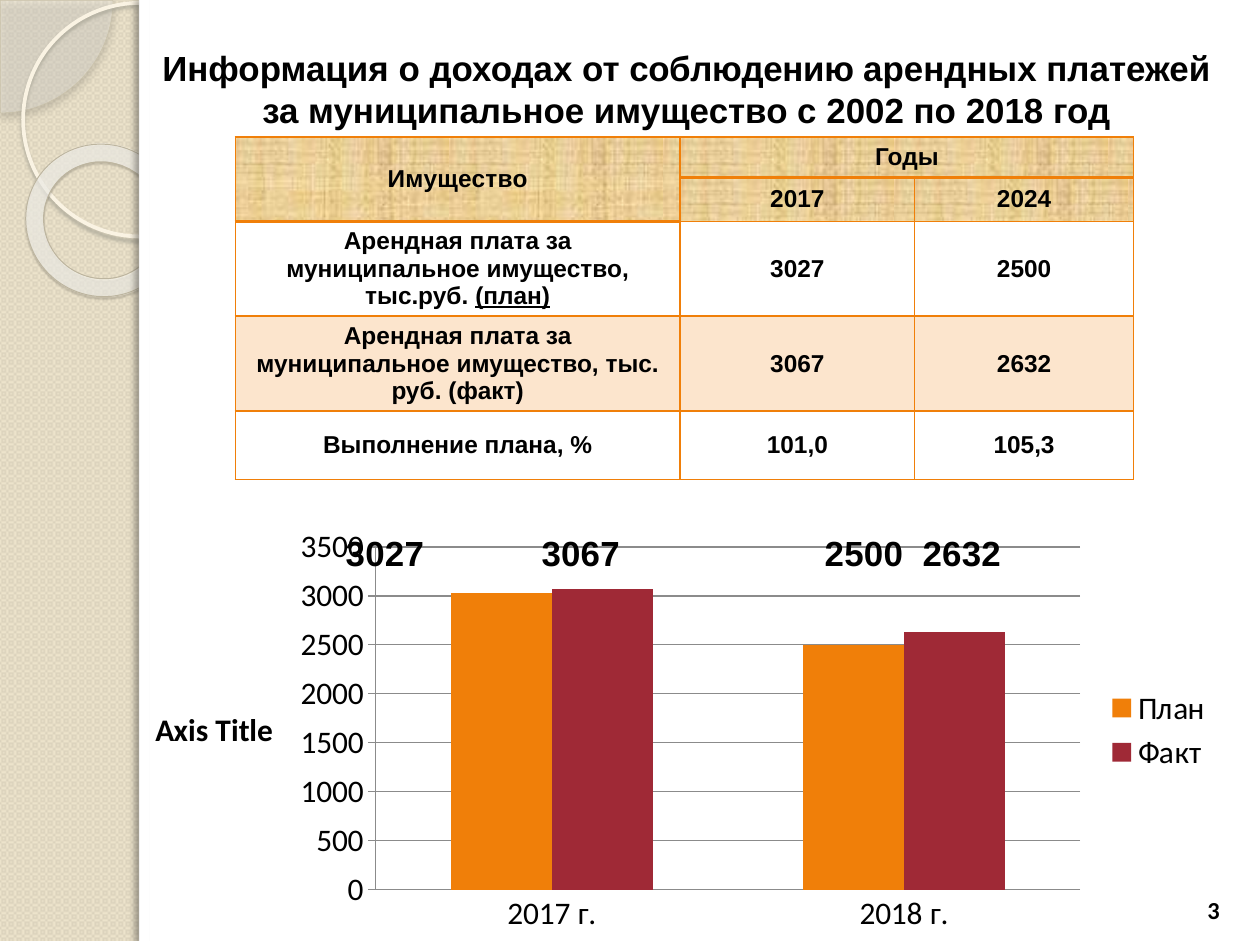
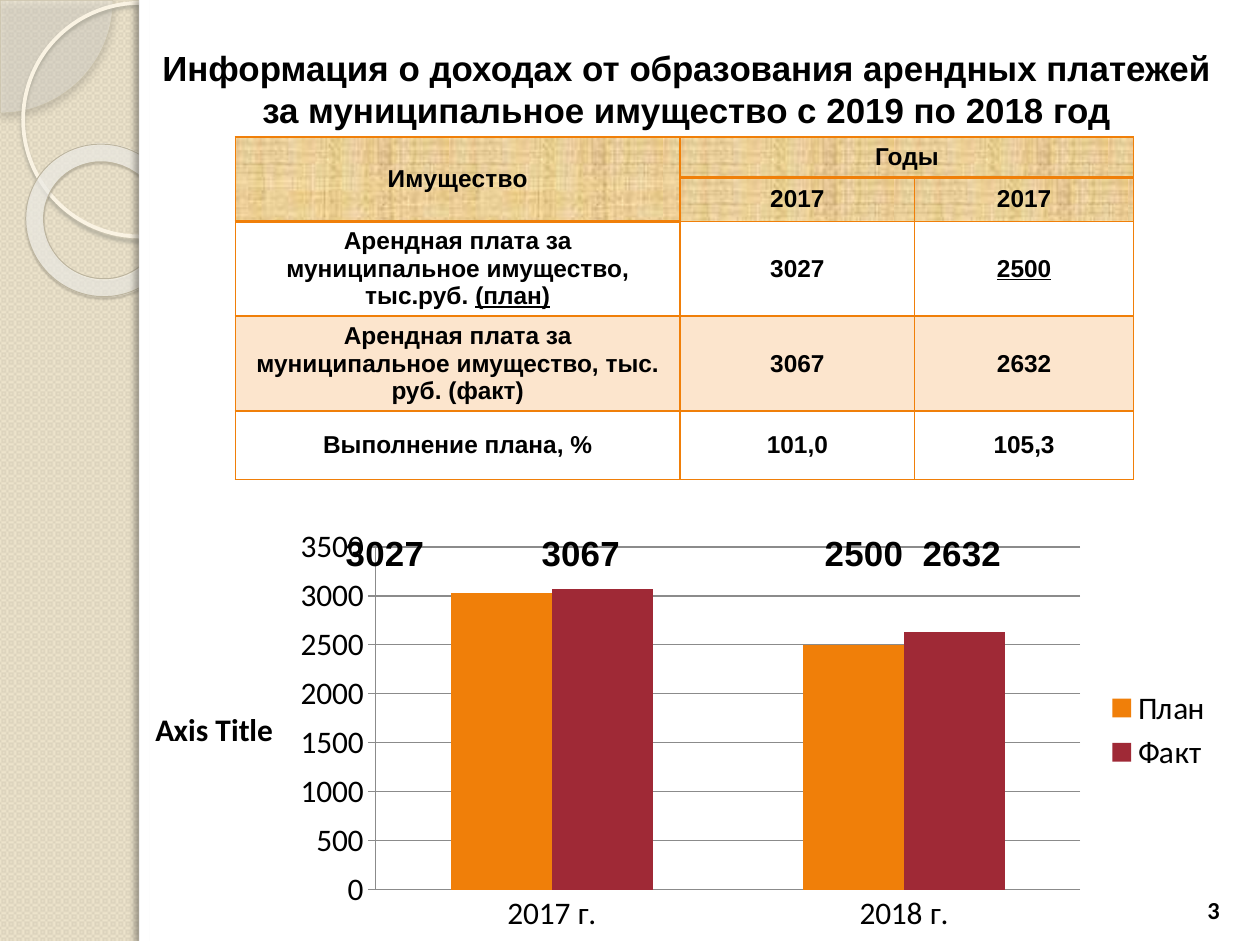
соблюдению: соблюдению -> образования
2002: 2002 -> 2019
2017 2024: 2024 -> 2017
2500 at (1024, 269) underline: none -> present
